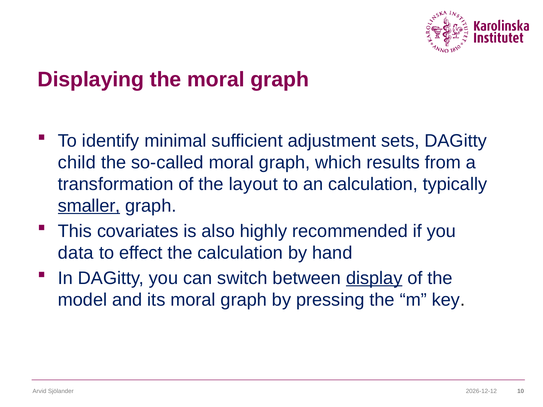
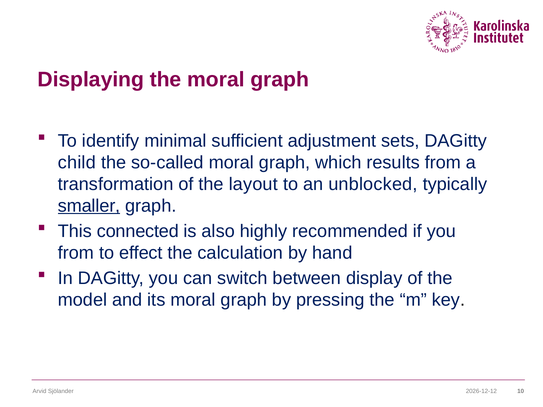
an calculation: calculation -> unblocked
covariates: covariates -> connected
data at (76, 253): data -> from
display underline: present -> none
